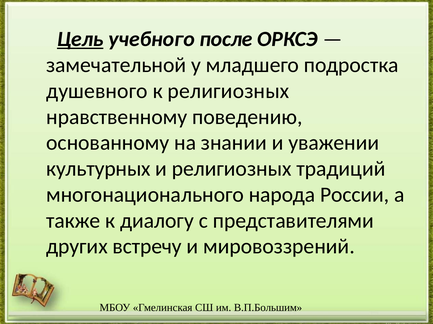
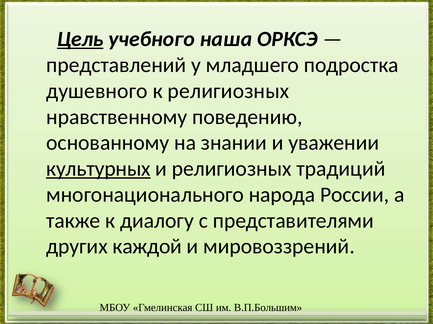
после: после -> наша
замечательной: замечательной -> представлений
культурных underline: none -> present
встречу: встречу -> каждой
